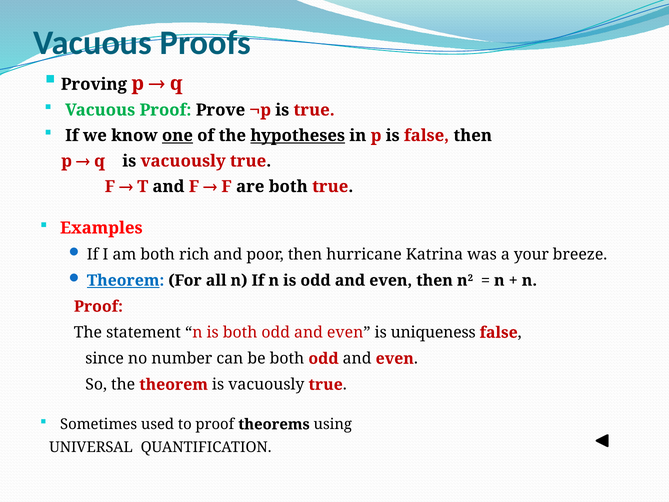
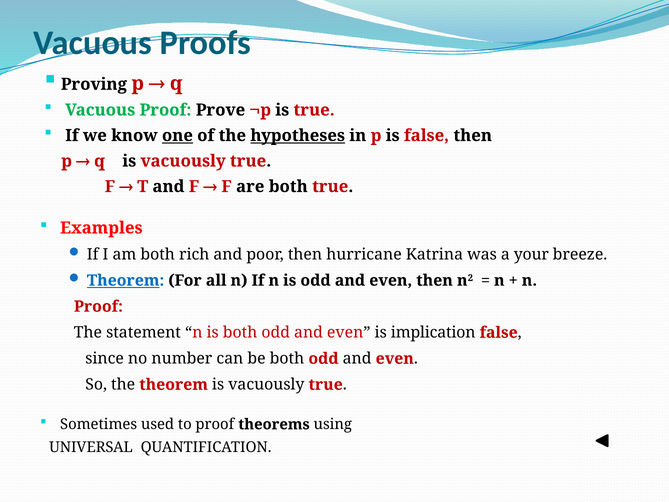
uniqueness: uniqueness -> implication
